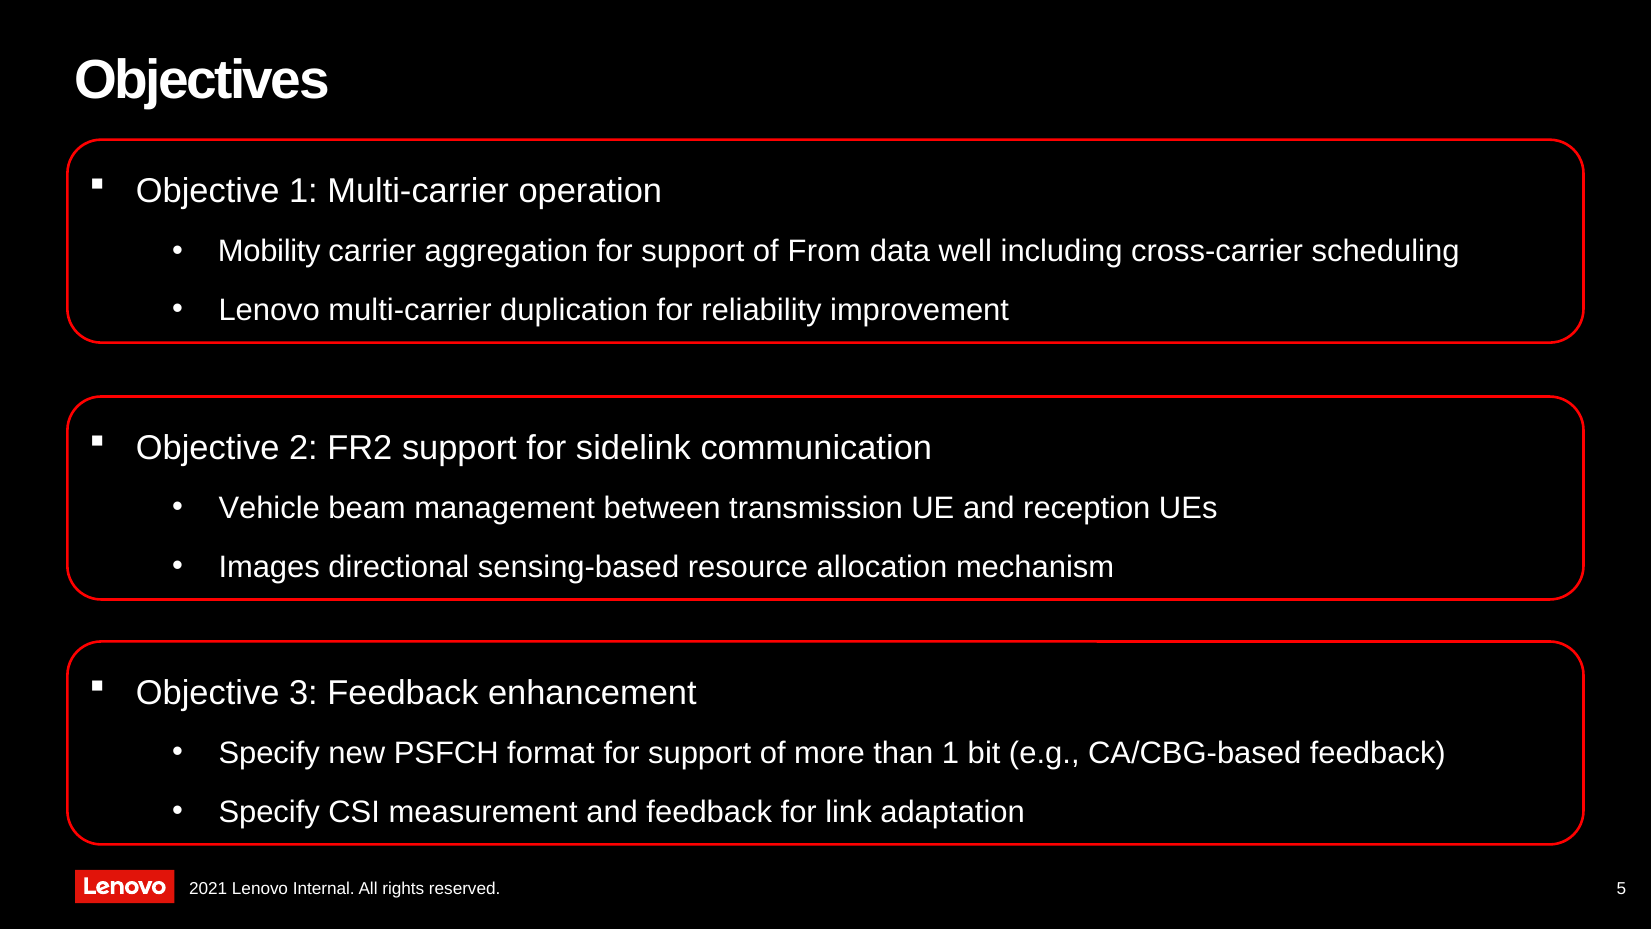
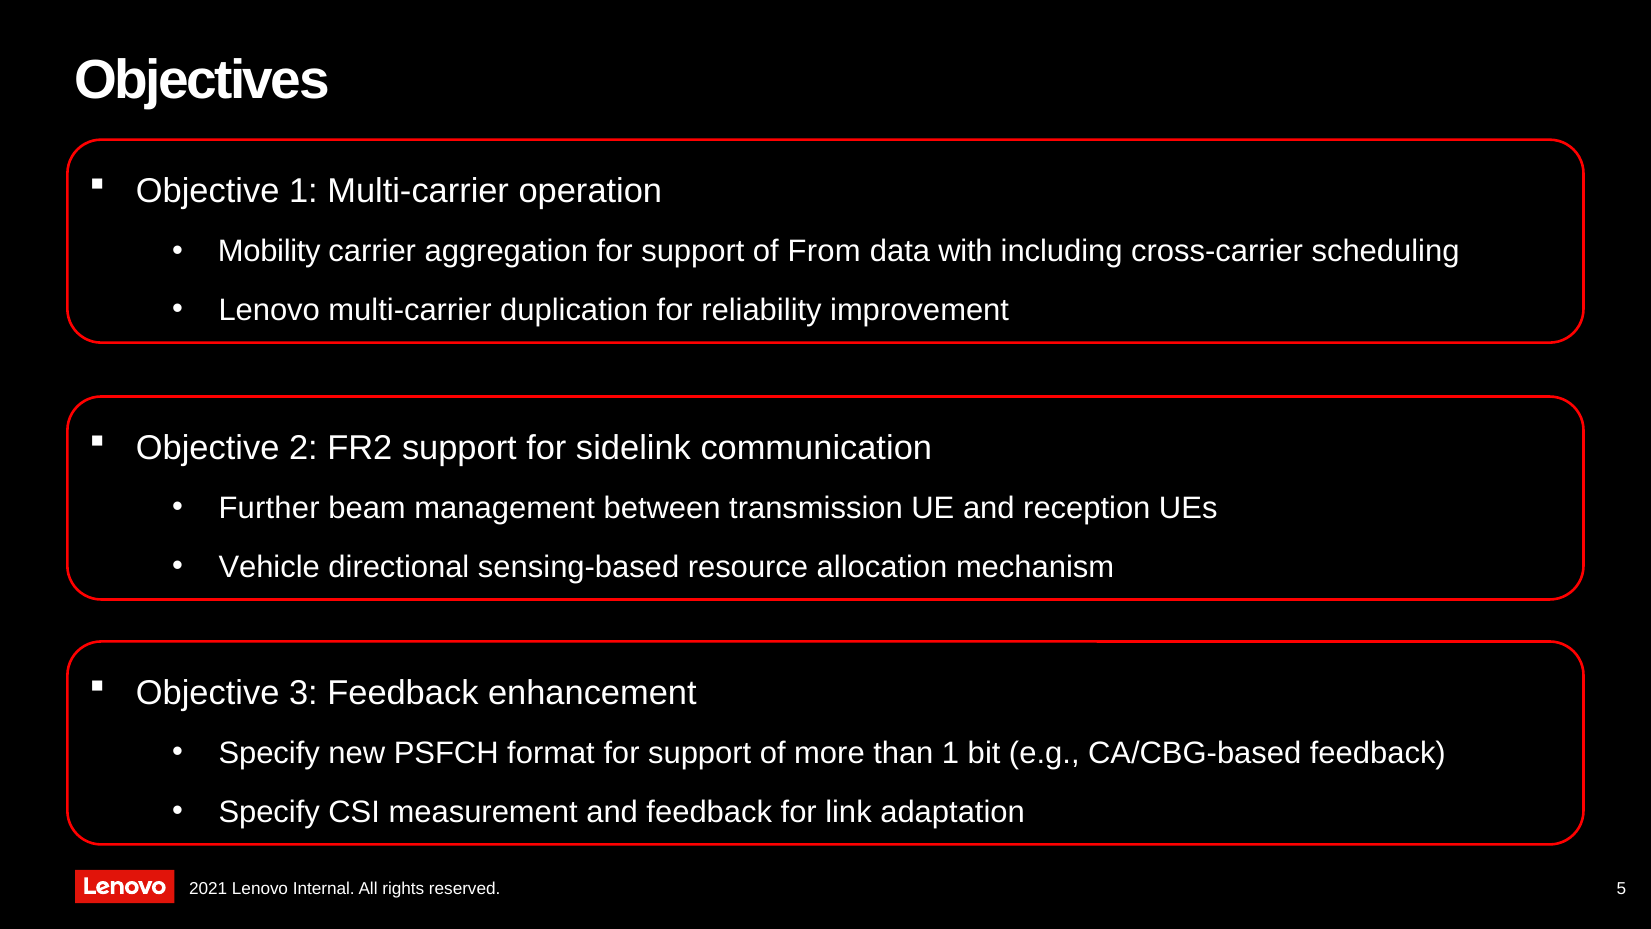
well: well -> with
Vehicle: Vehicle -> Further
Images: Images -> Vehicle
